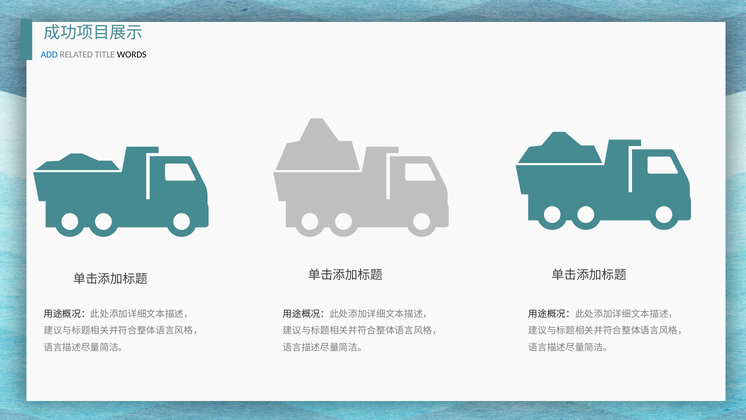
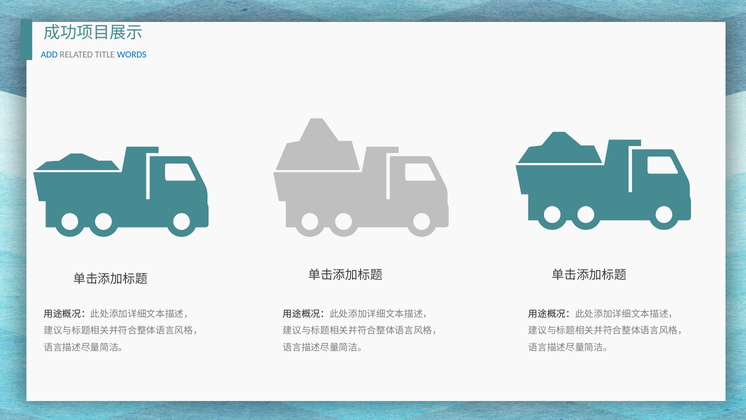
WORDS colour: black -> blue
